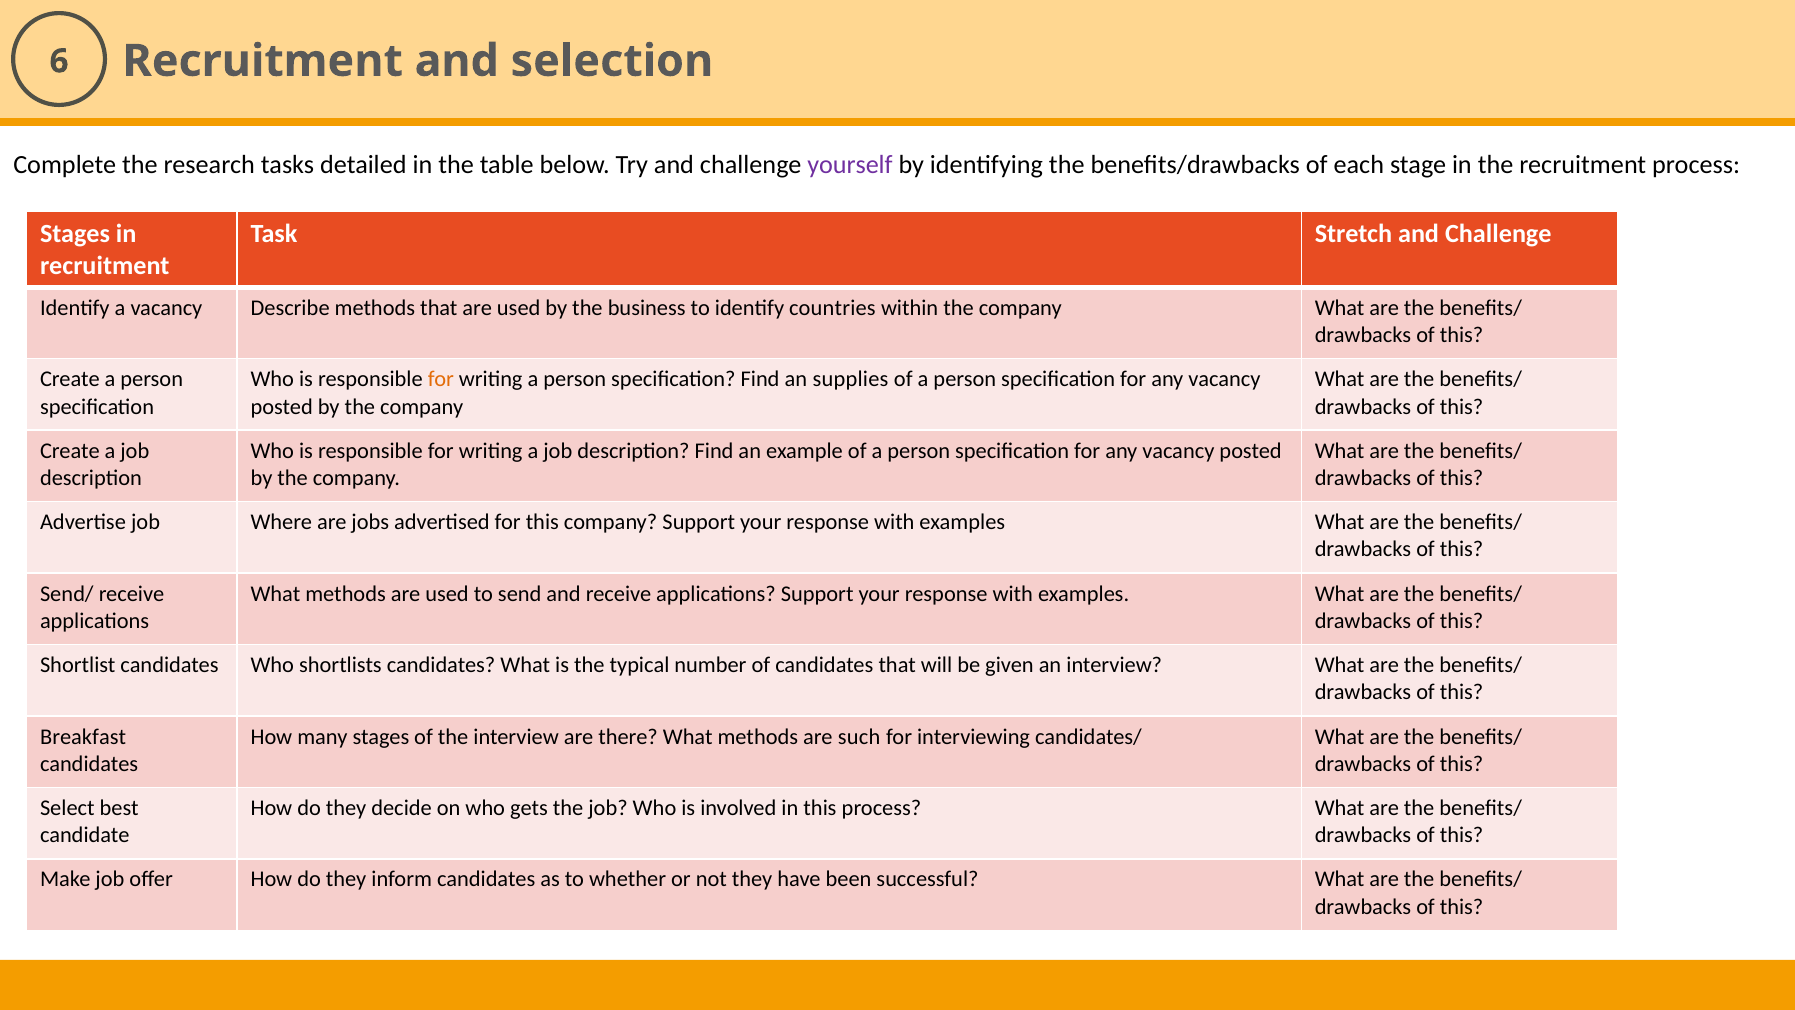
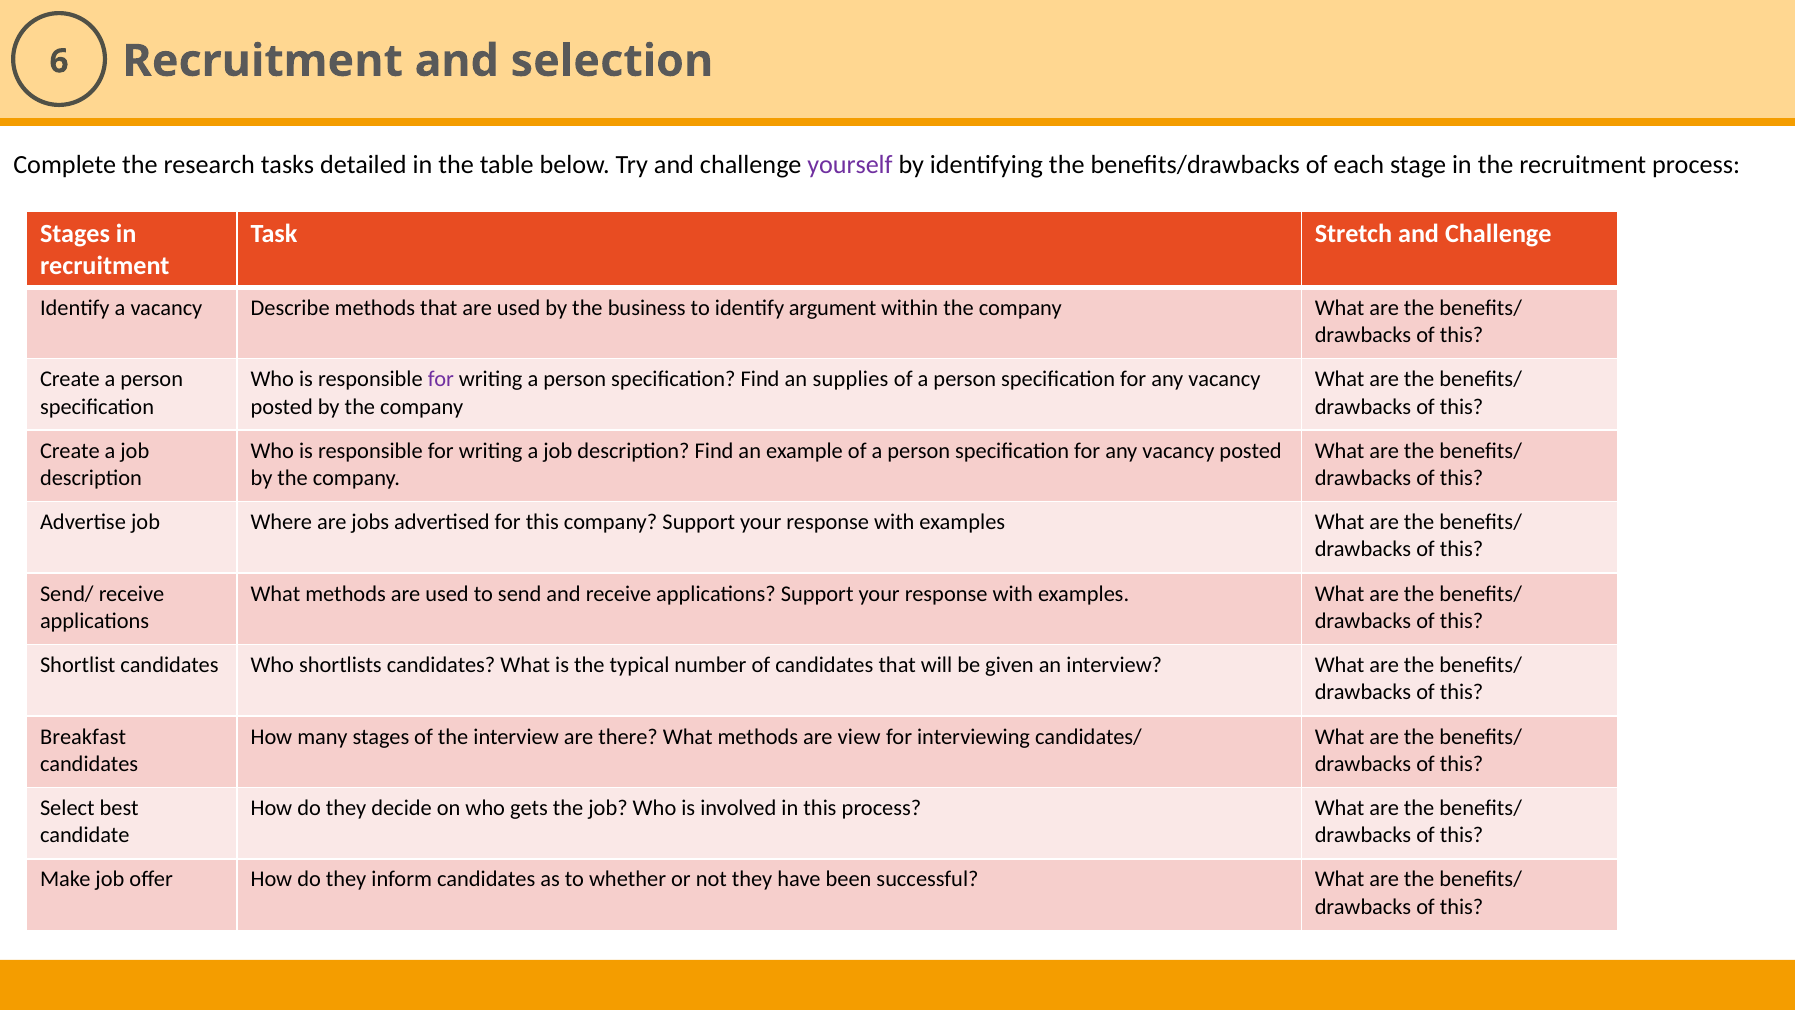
countries: countries -> argument
for at (441, 379) colour: orange -> purple
such: such -> view
